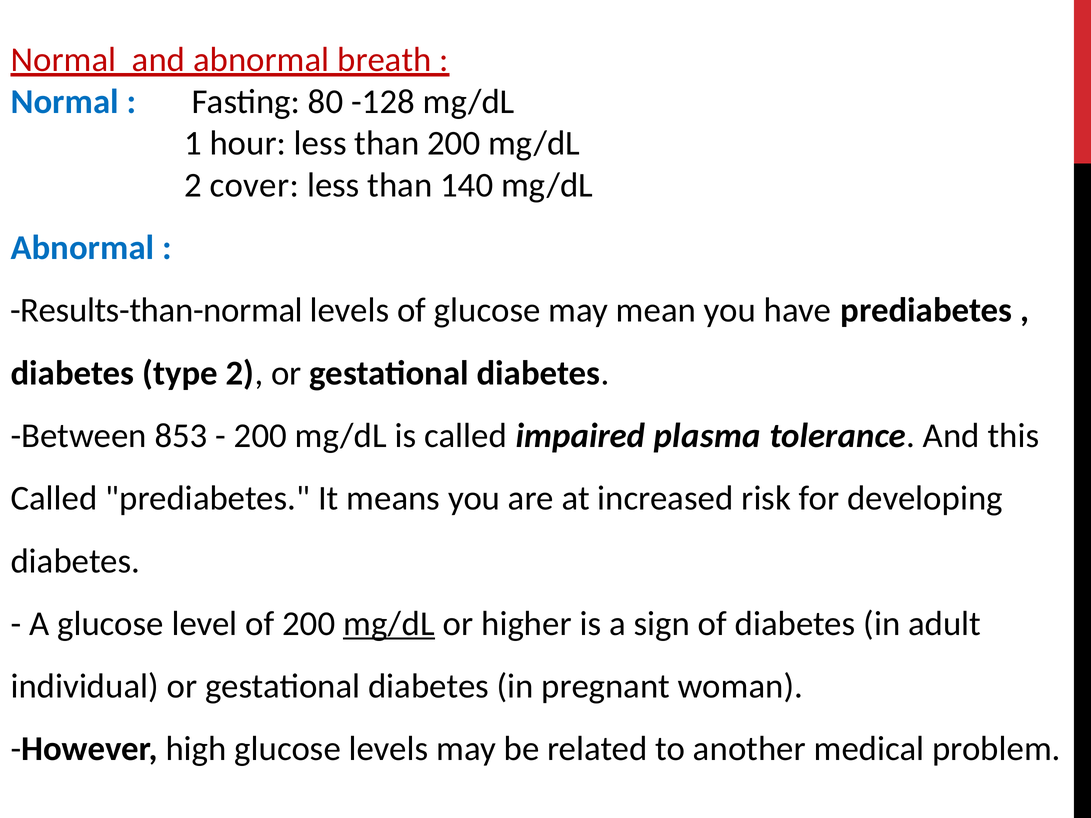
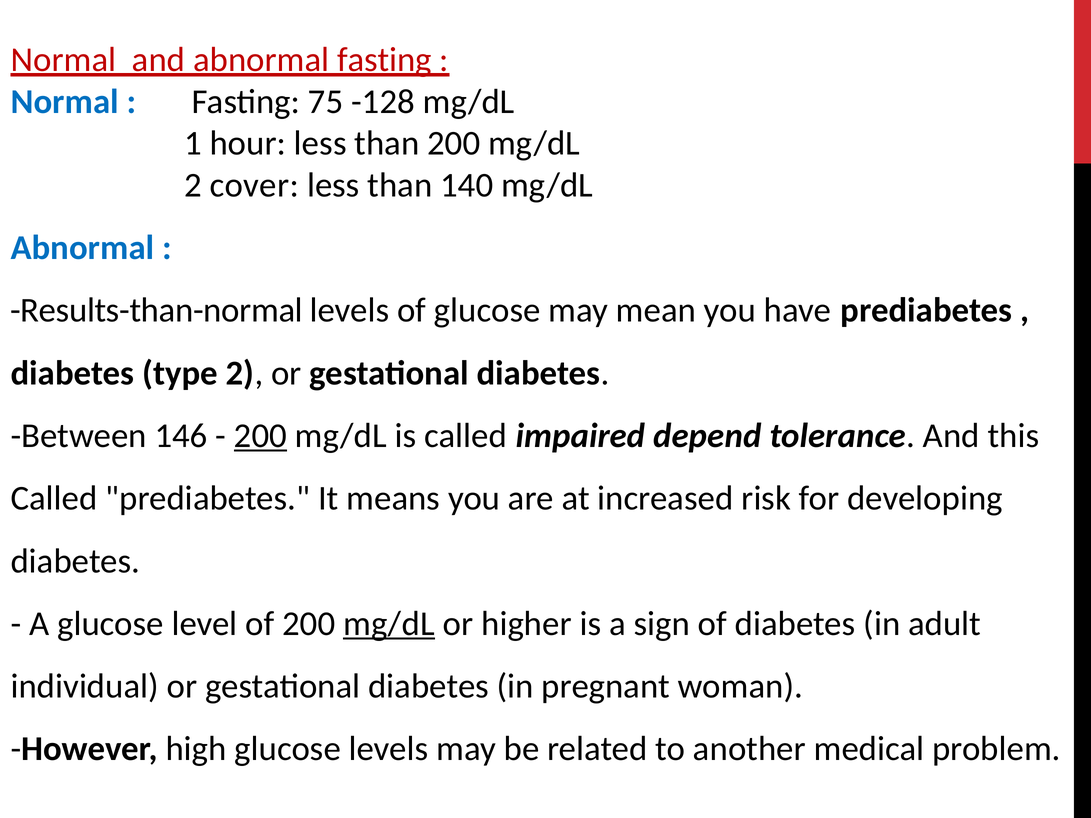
abnormal breath: breath -> fasting
80: 80 -> 75
853: 853 -> 146
200 at (260, 436) underline: none -> present
plasma: plasma -> depend
